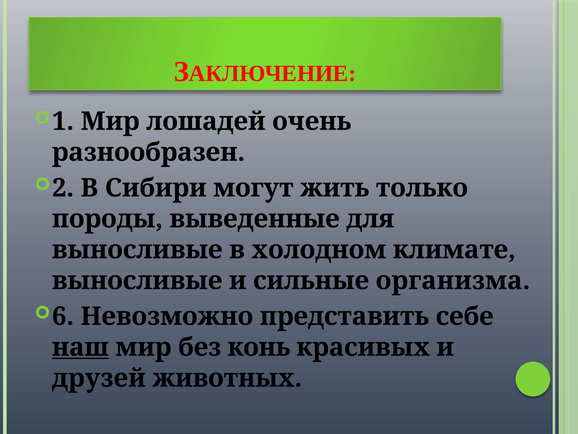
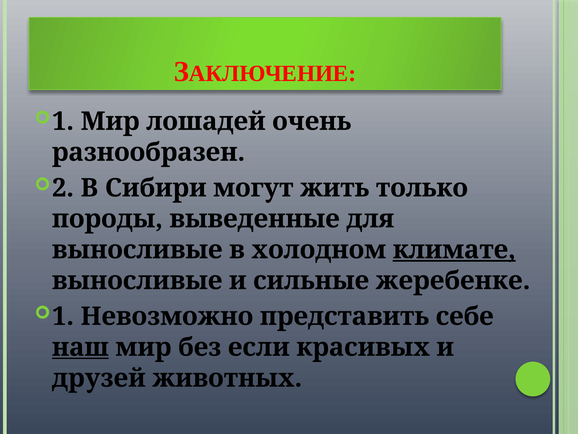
климате underline: none -> present
организма: организма -> жеребенке
6 at (63, 316): 6 -> 1
конь: конь -> если
